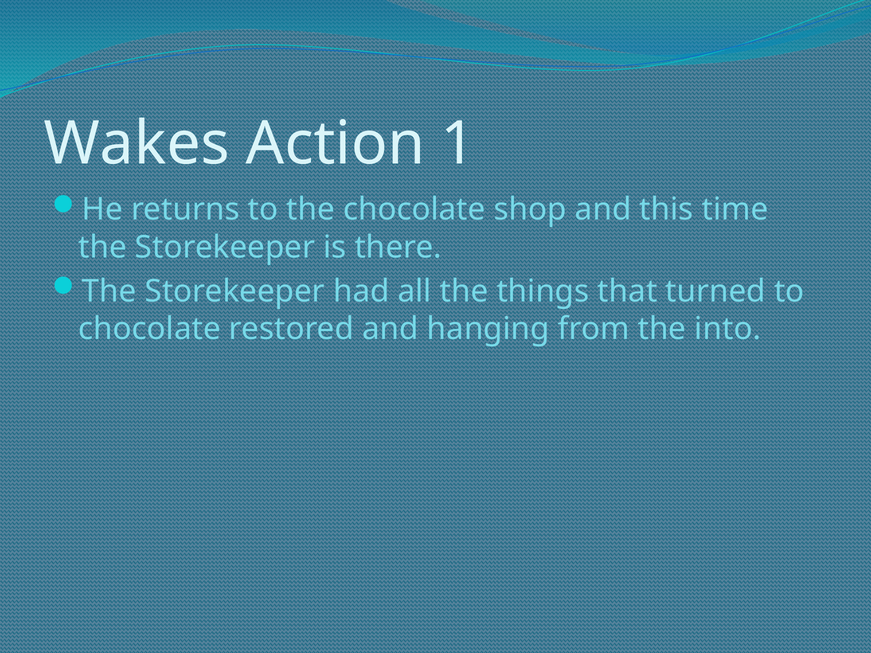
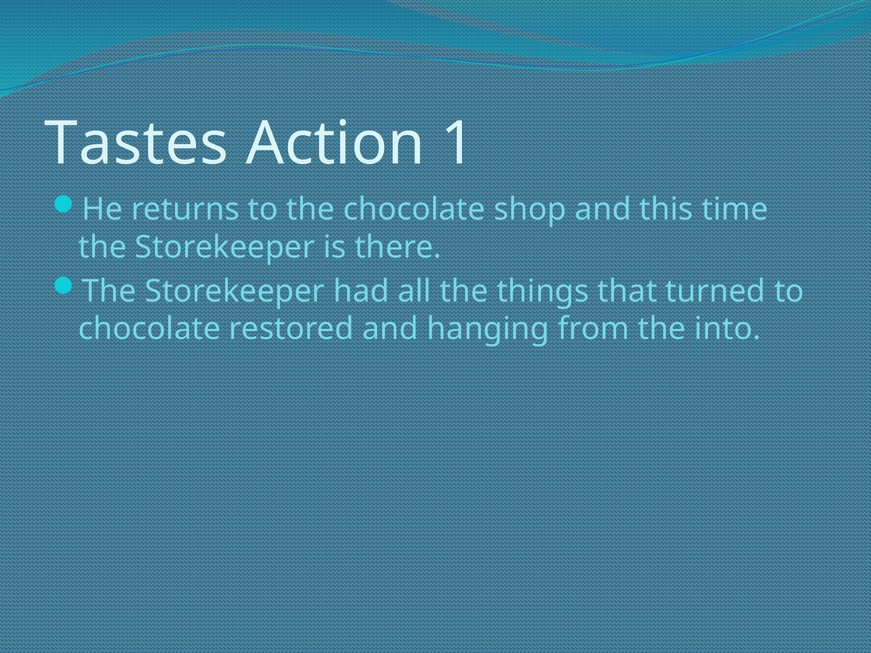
Wakes: Wakes -> Tastes
